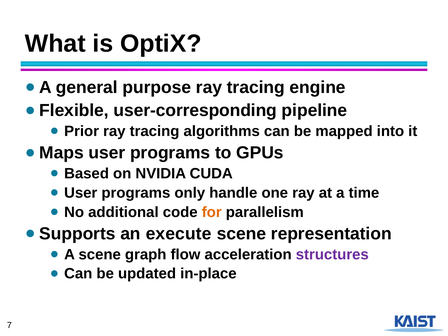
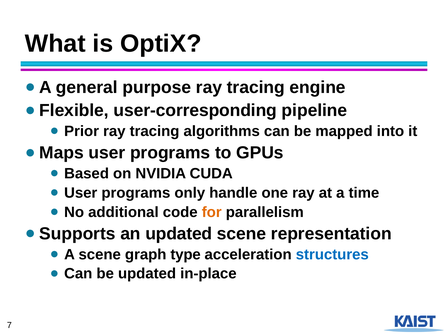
an execute: execute -> updated
flow: flow -> type
structures colour: purple -> blue
